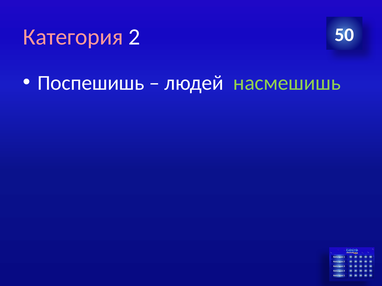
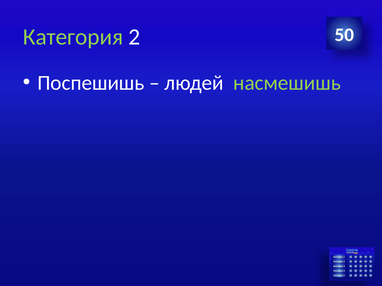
Категория colour: pink -> light green
